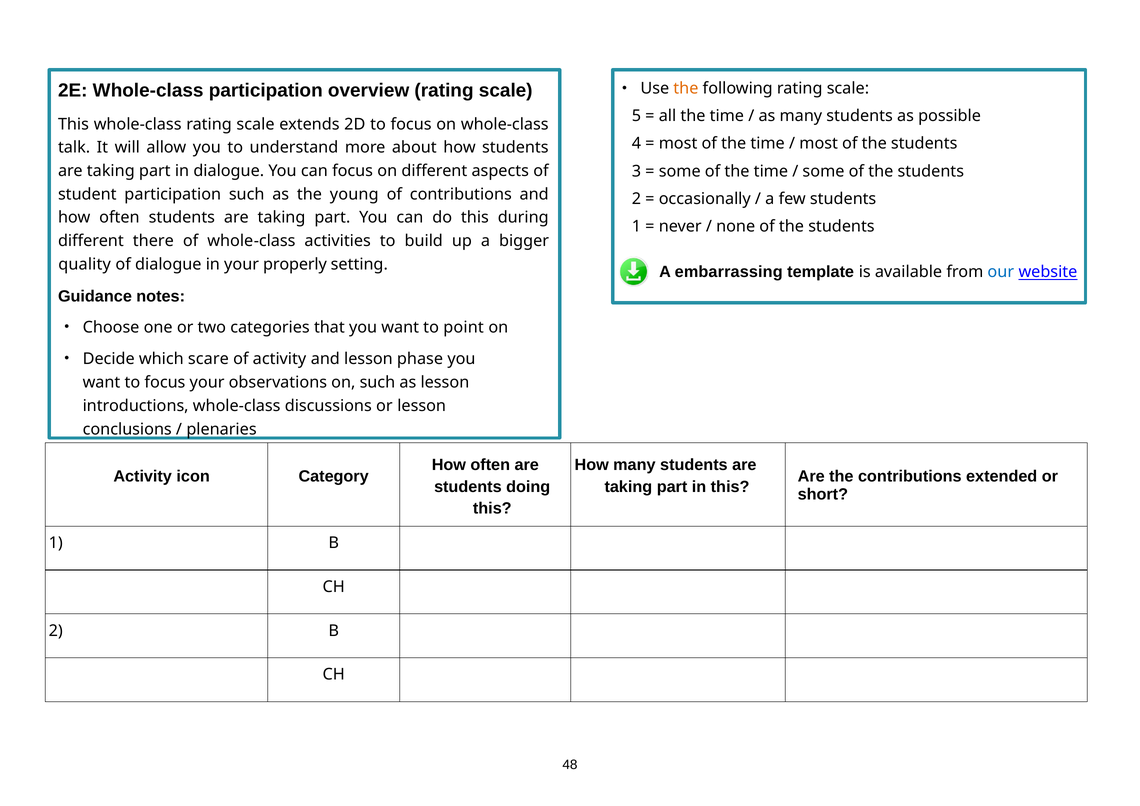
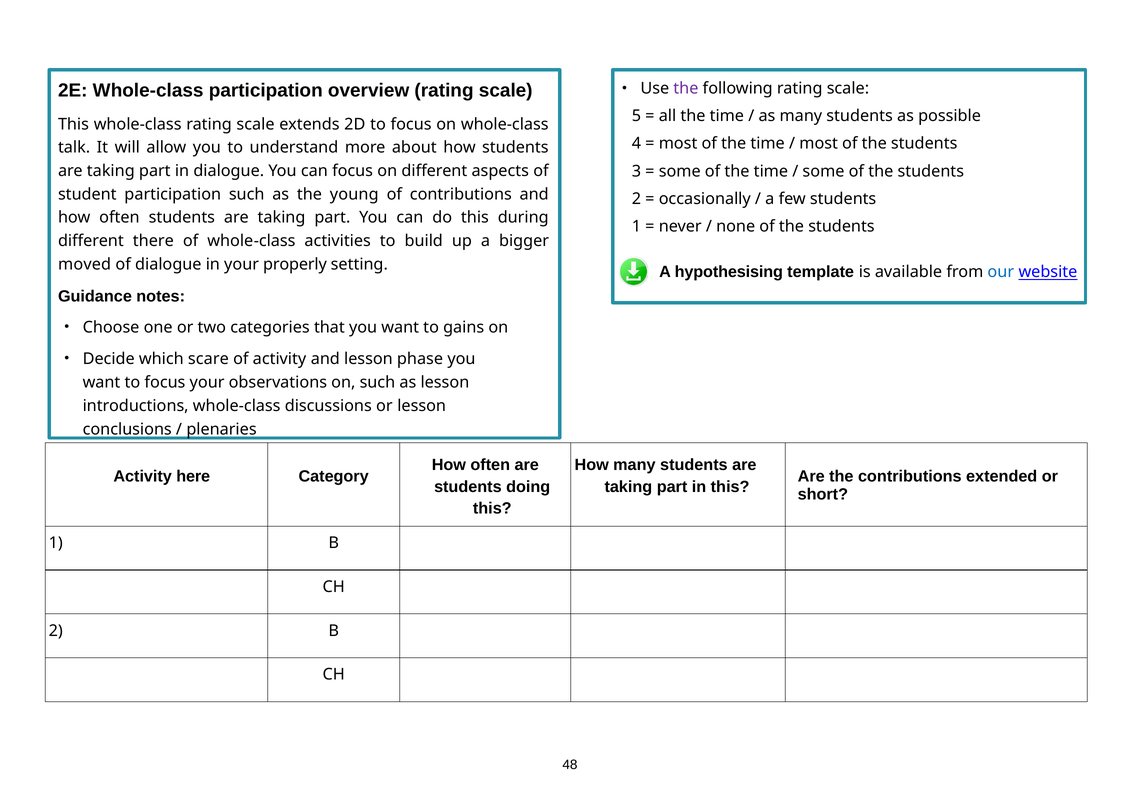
the at (686, 89) colour: orange -> purple
quality: quality -> moved
embarrassing: embarrassing -> hypothesising
point: point -> gains
icon: icon -> here
